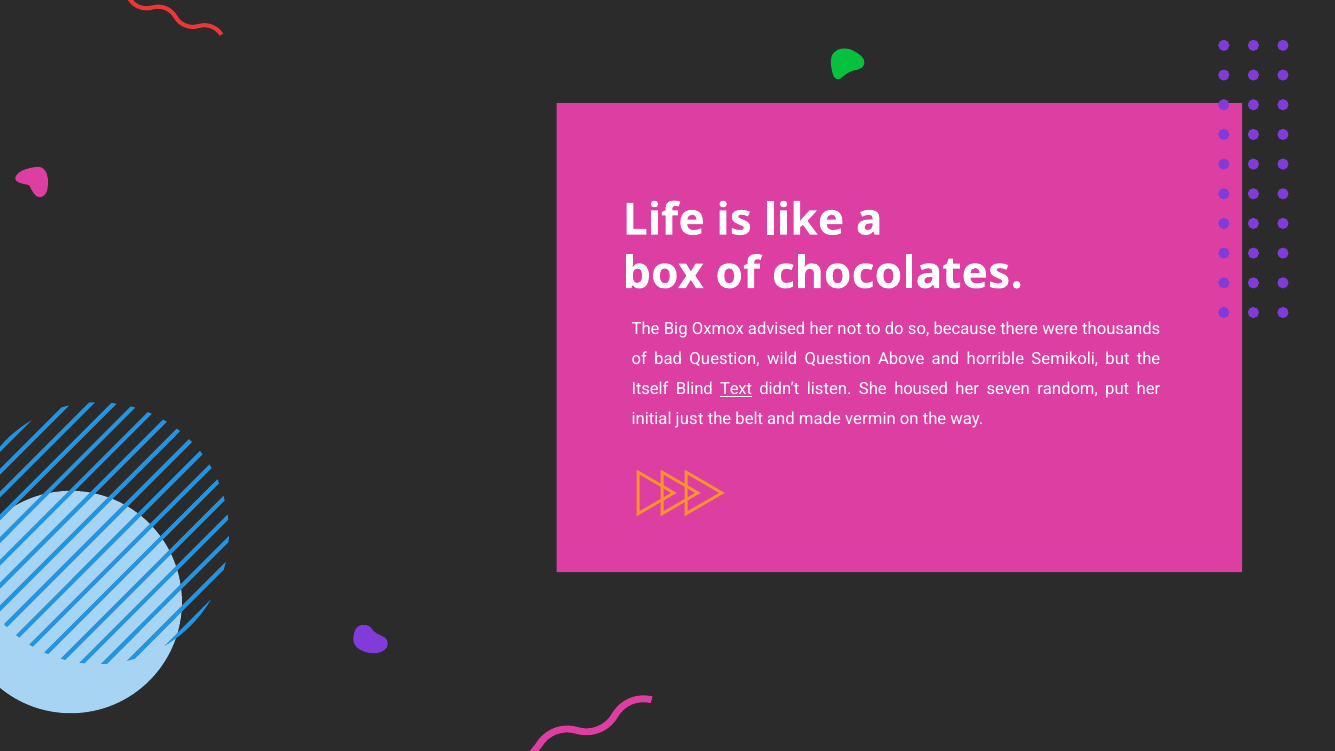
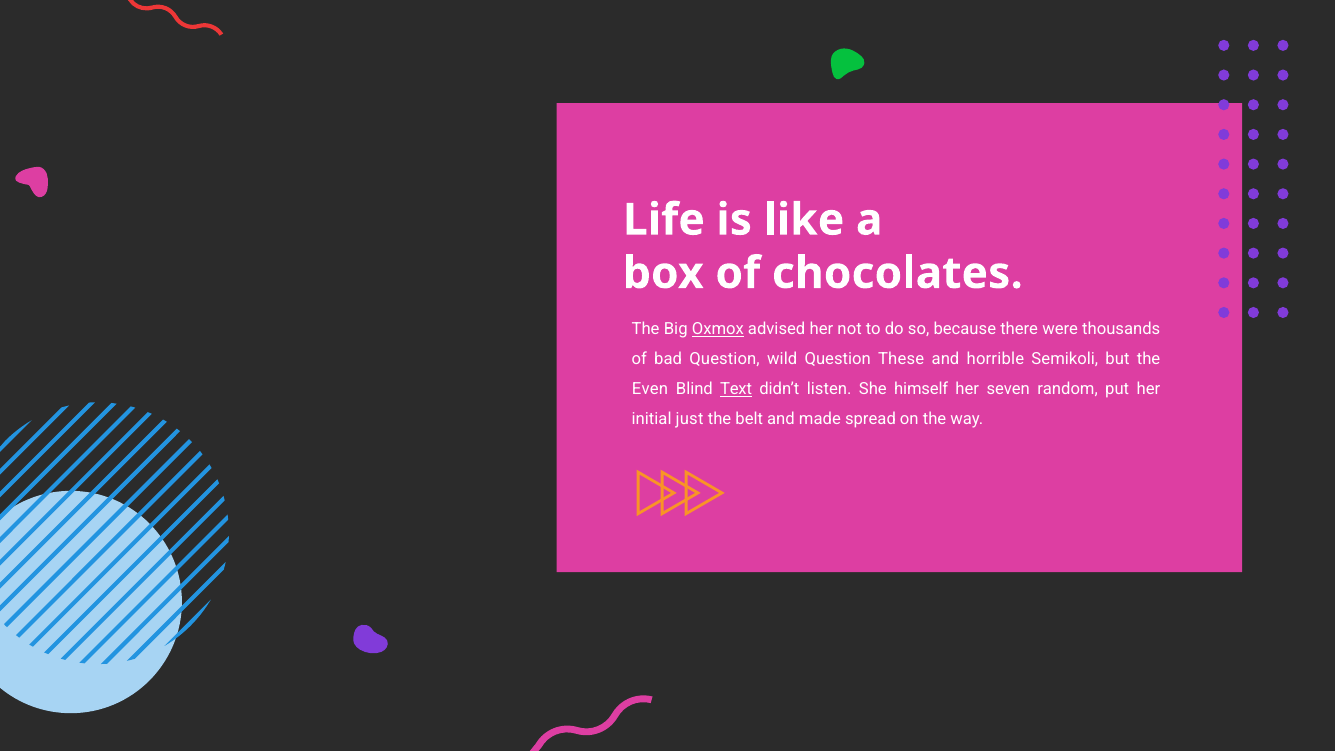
Oxmox underline: none -> present
Above: Above -> These
Itself: Itself -> Even
housed: housed -> himself
vermin: vermin -> spread
